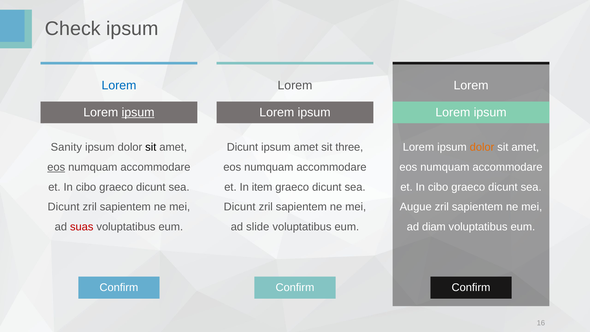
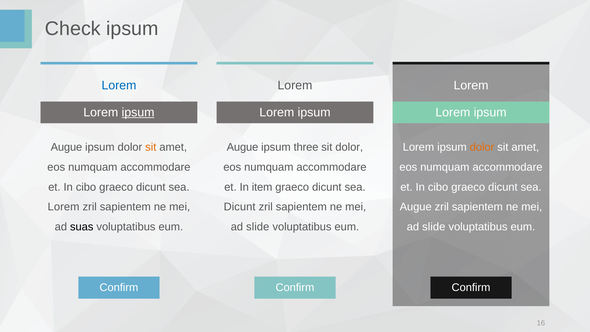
Sanity at (66, 147): Sanity -> Augue
sit at (151, 147) colour: black -> orange
Dicunt at (242, 147): Dicunt -> Augue
ipsum amet: amet -> three
sit three: three -> dolor
eos at (56, 167) underline: present -> none
Dicunt at (64, 207): Dicunt -> Lorem
suas colour: red -> black
diam at (434, 227): diam -> slide
